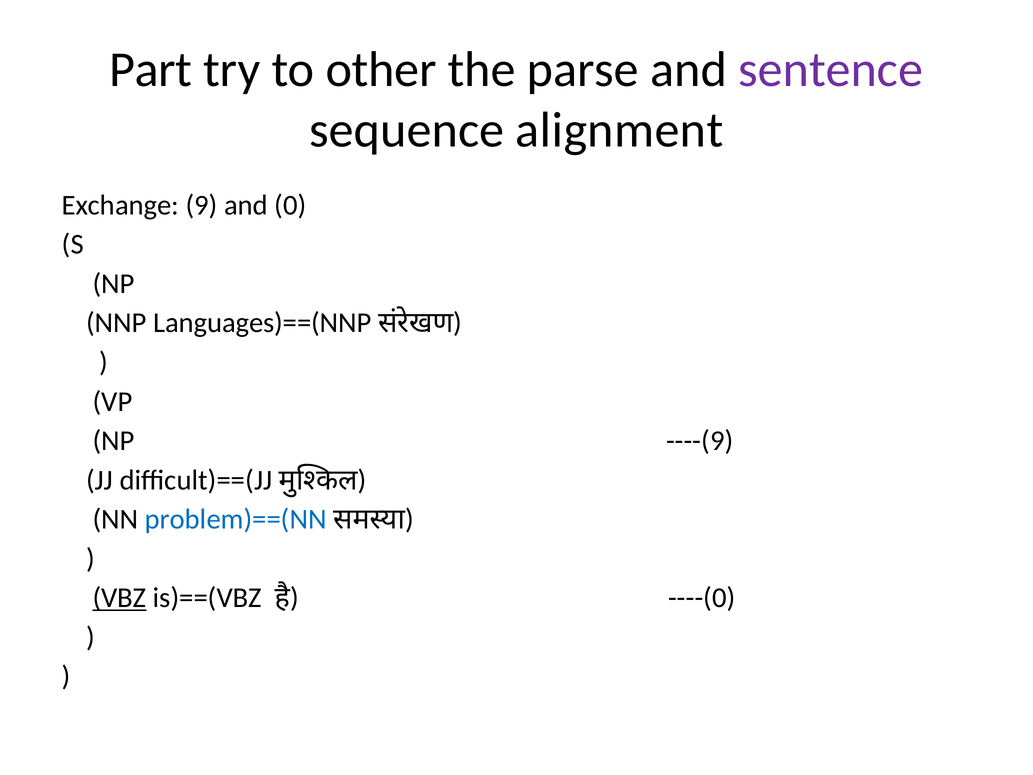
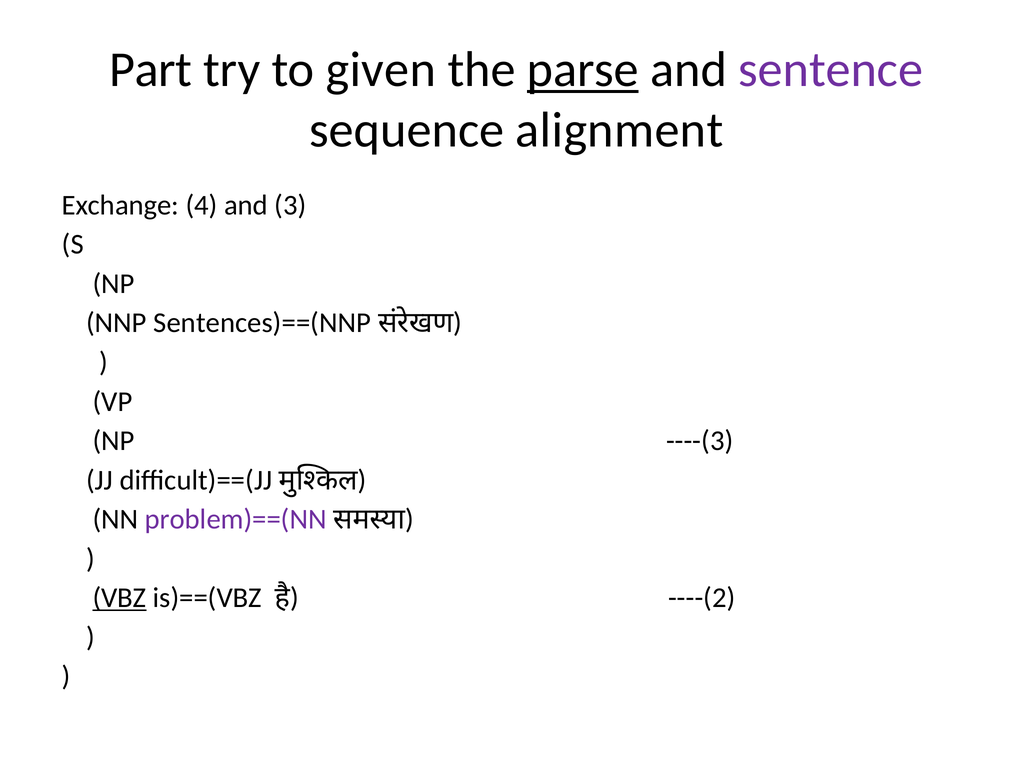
other: other -> given
parse underline: none -> present
9: 9 -> 4
0: 0 -> 3
Languages)==(NNP: Languages)==(NNP -> Sentences)==(NNP
----(9: ----(9 -> ----(3
problem)==(NN colour: blue -> purple
----(0: ----(0 -> ----(2
